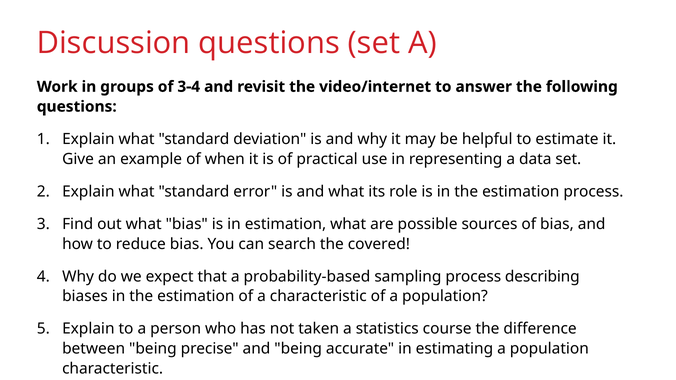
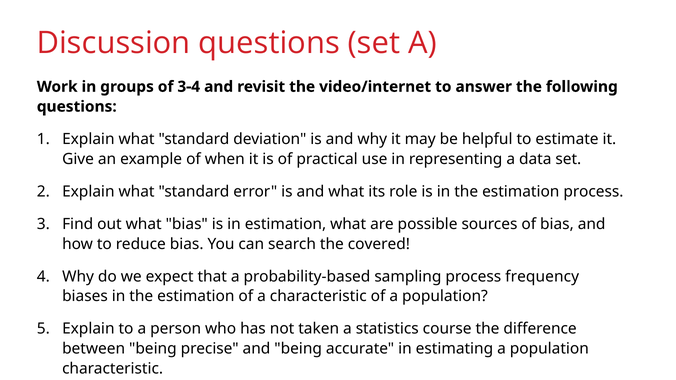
describing: describing -> frequency
